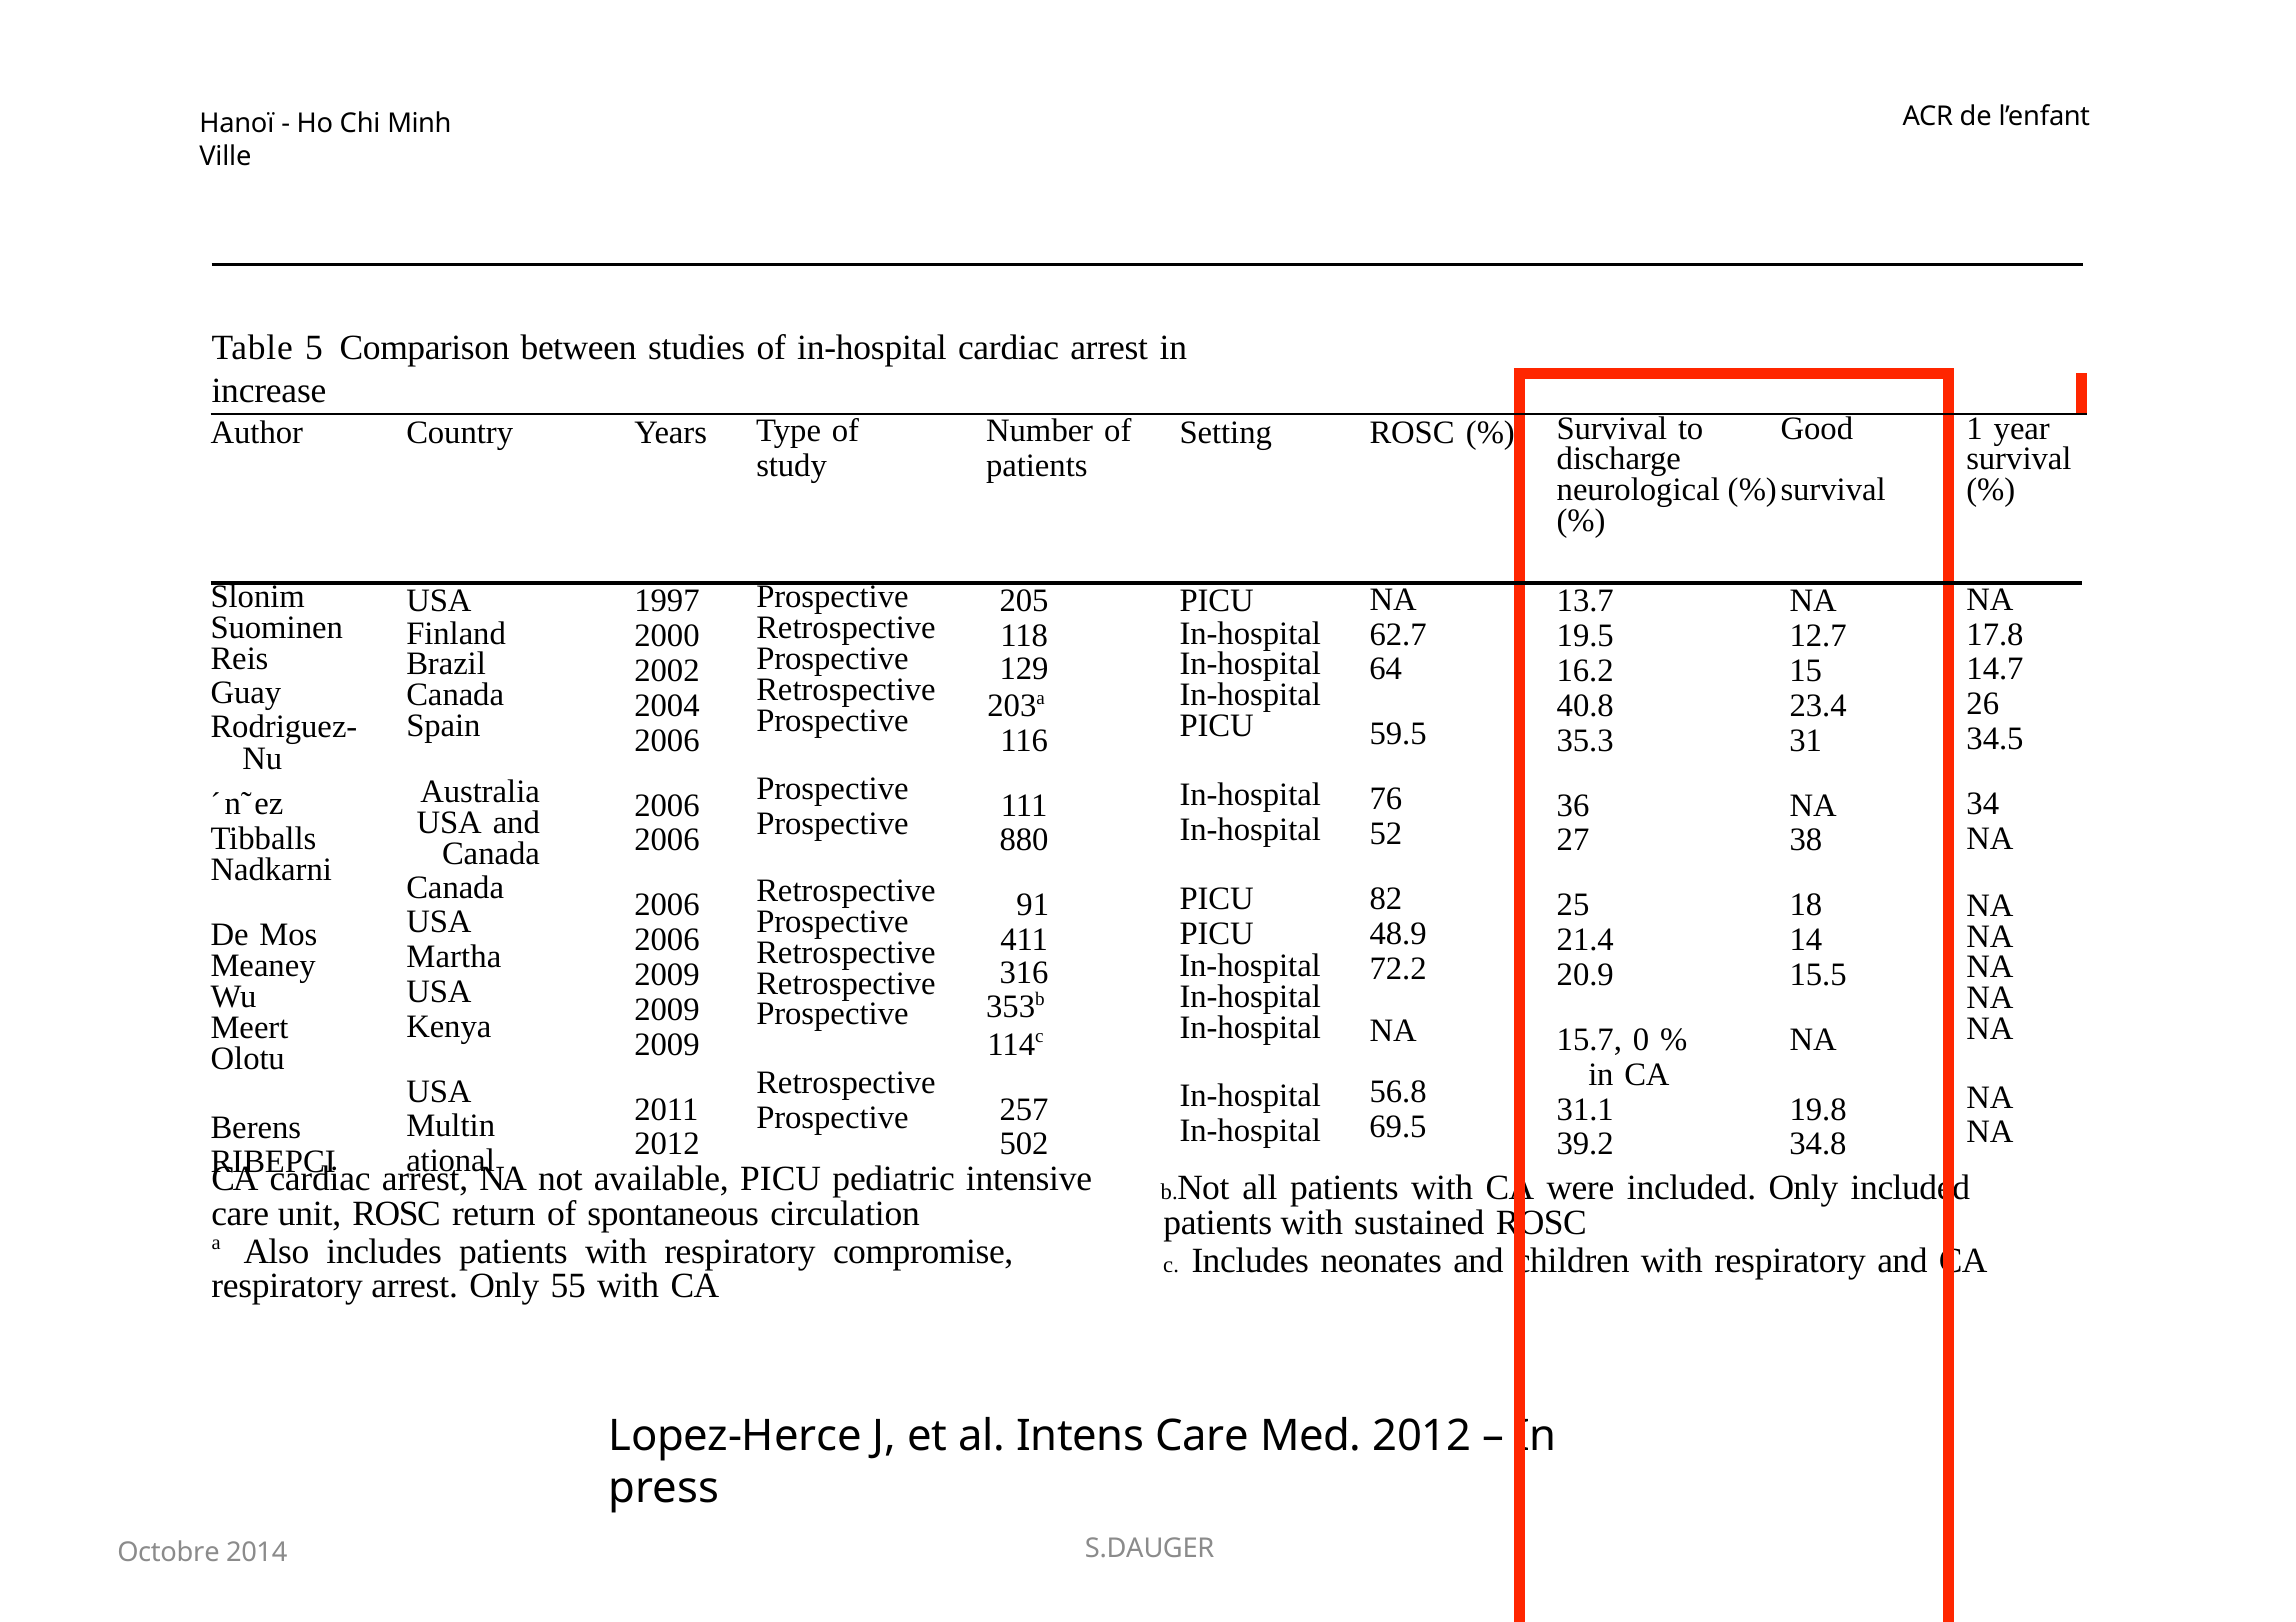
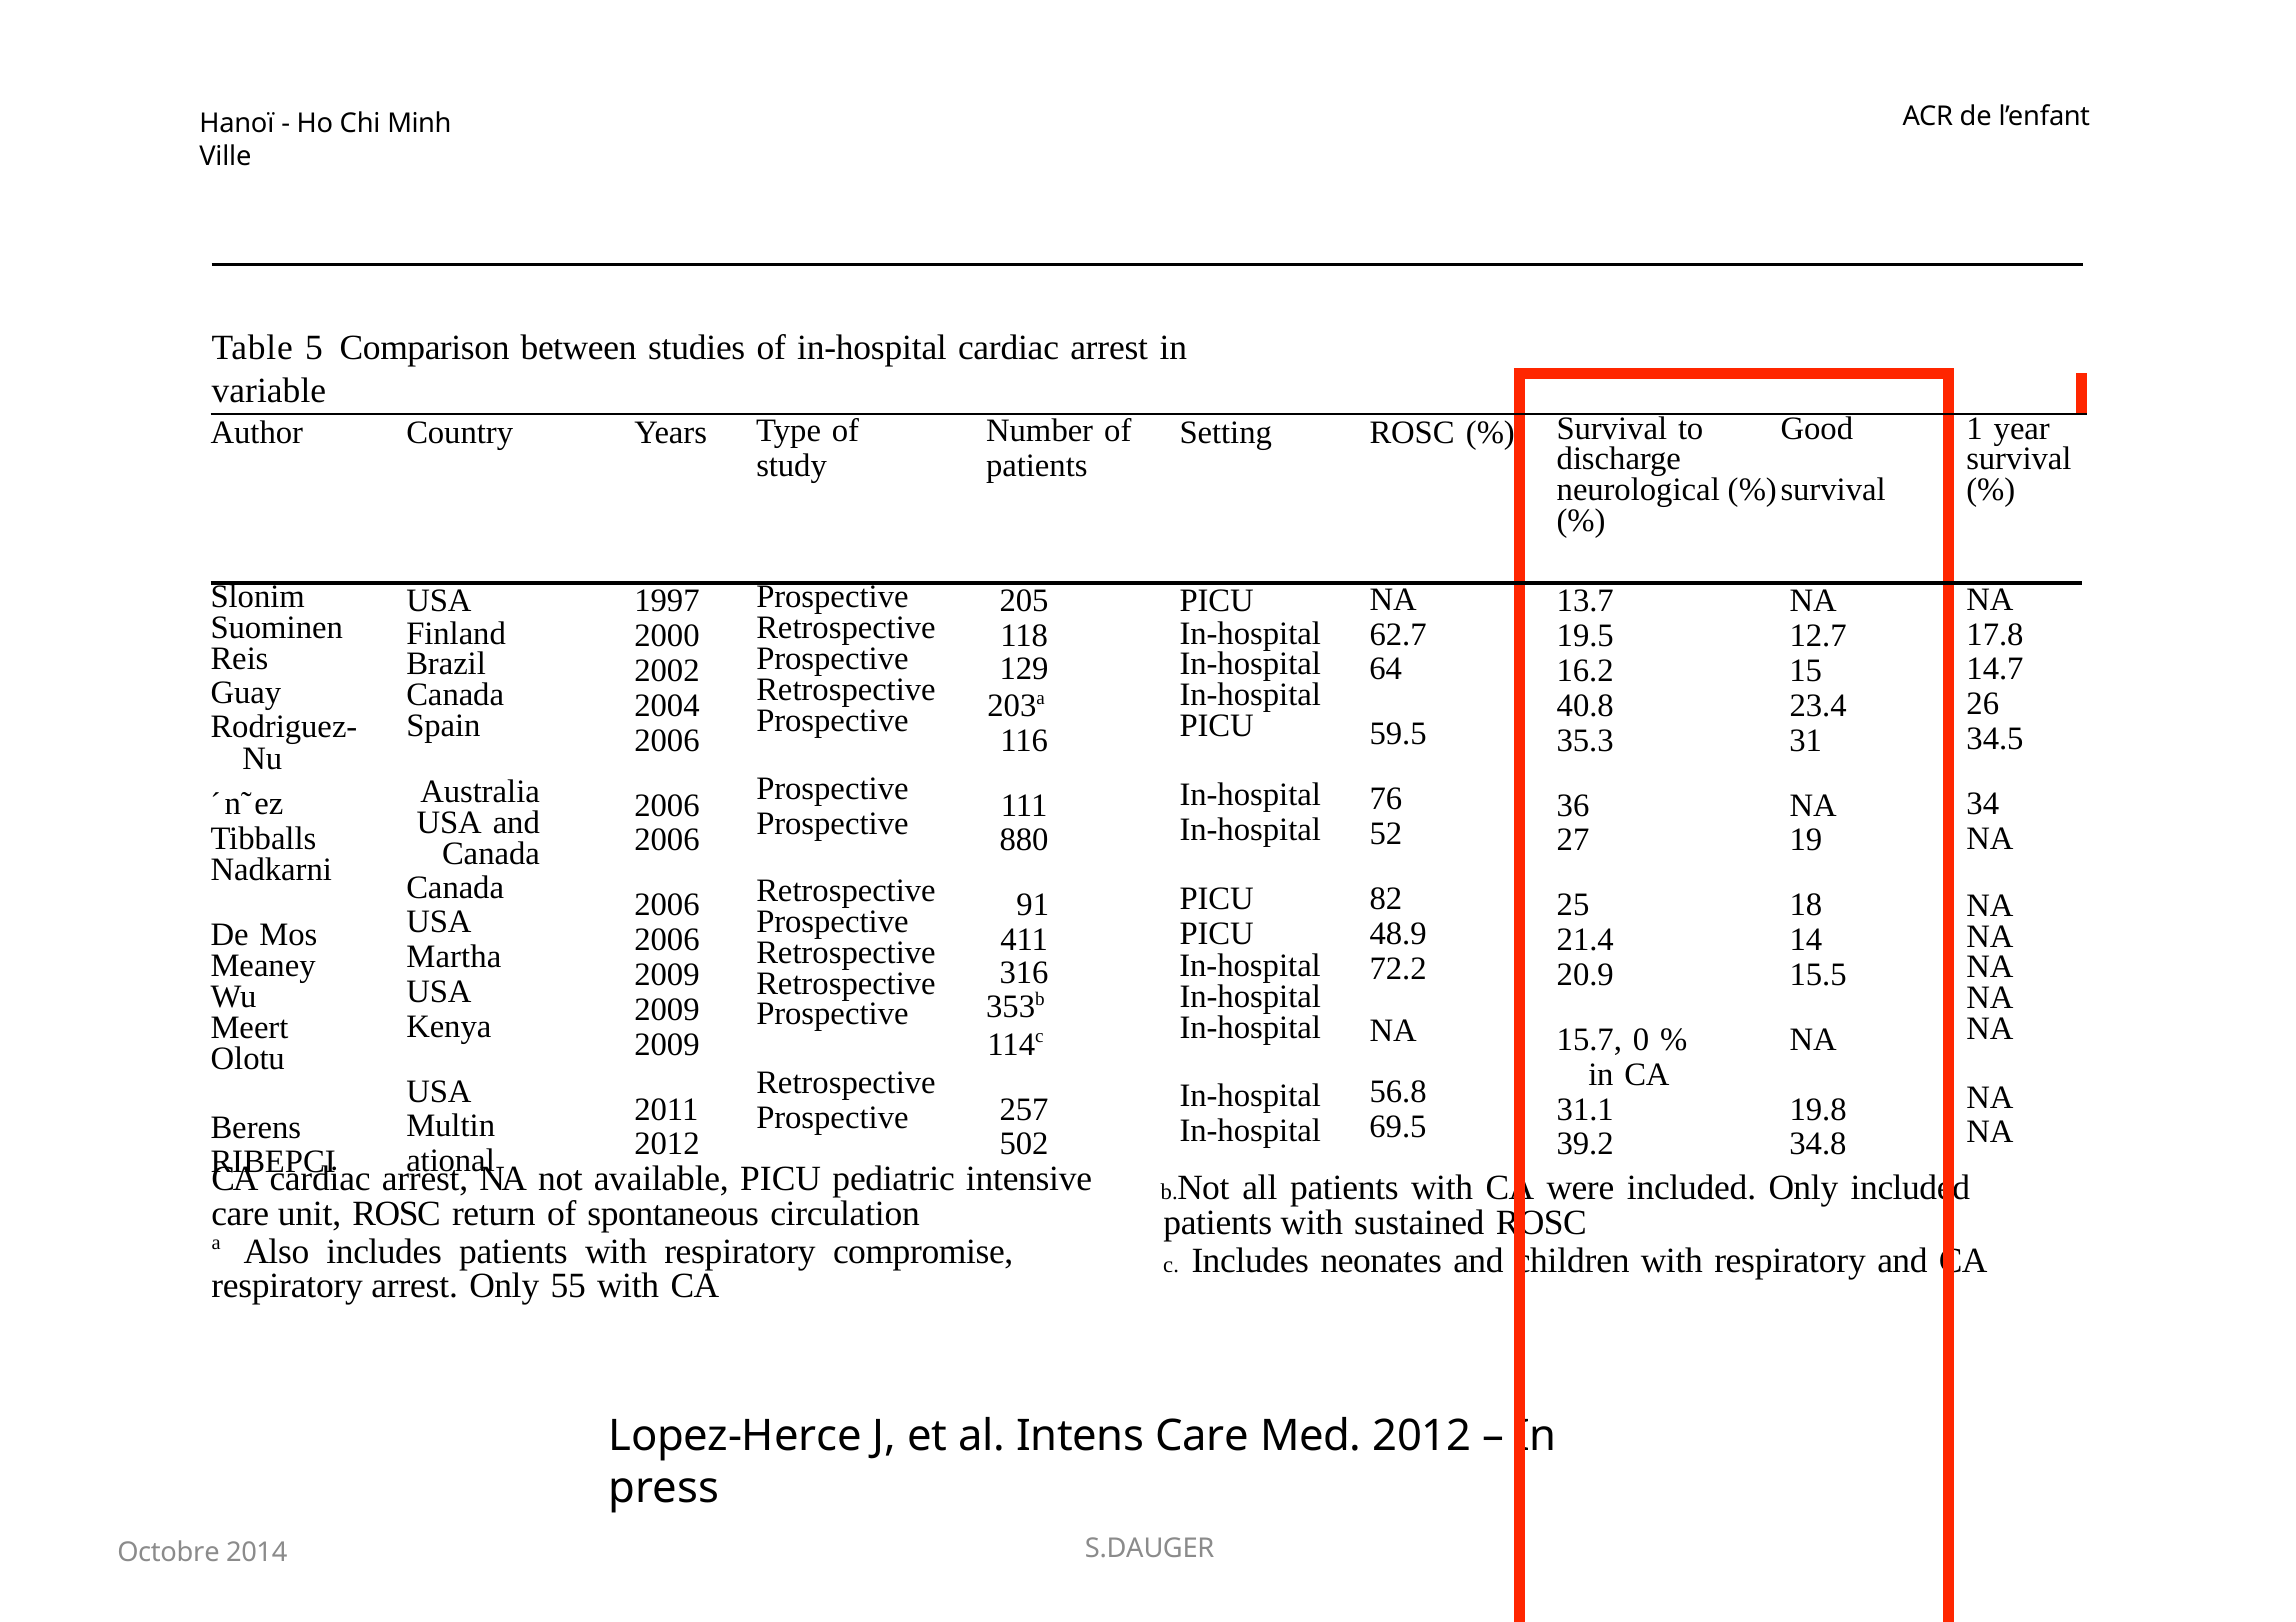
increase: increase -> variable
38: 38 -> 19
